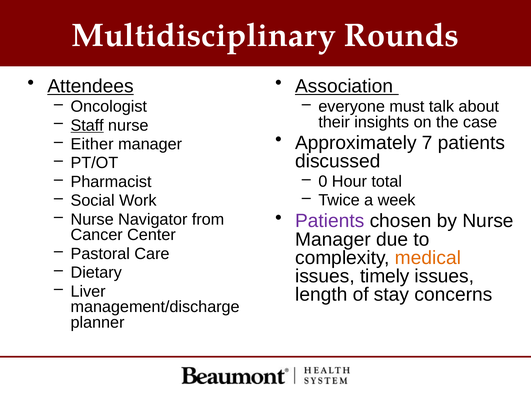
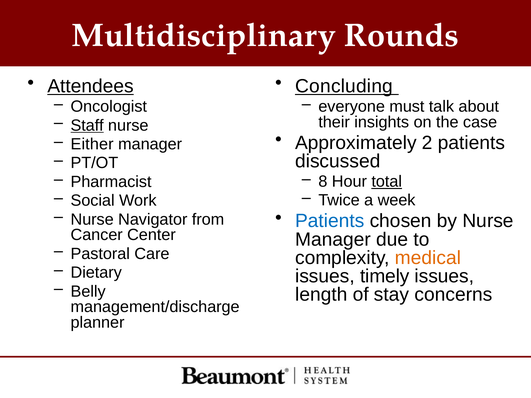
Association: Association -> Concluding
7: 7 -> 2
0: 0 -> 8
total underline: none -> present
Patients at (330, 221) colour: purple -> blue
Liver: Liver -> Belly
